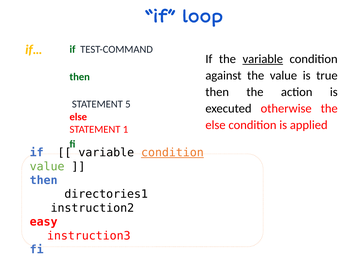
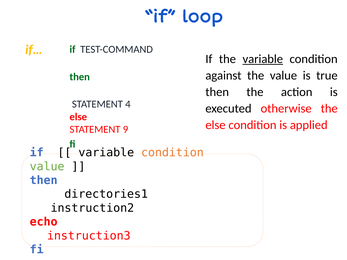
5: 5 -> 4
1: 1 -> 9
condition at (172, 153) underline: present -> none
easy: easy -> echo
